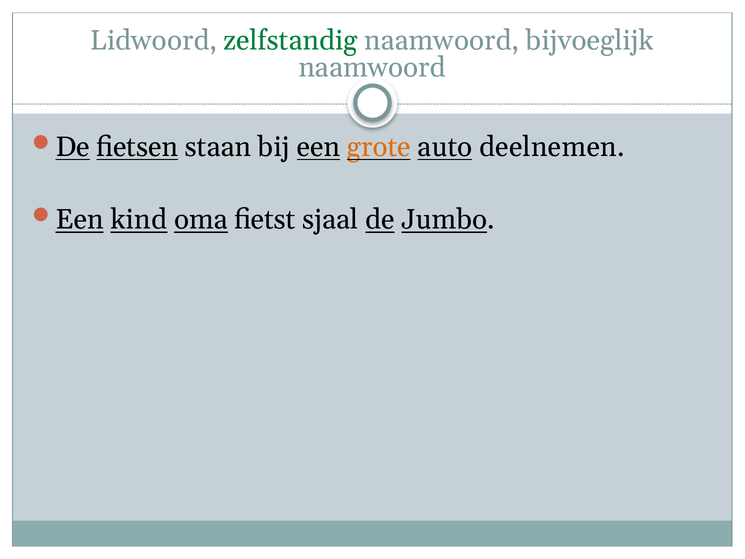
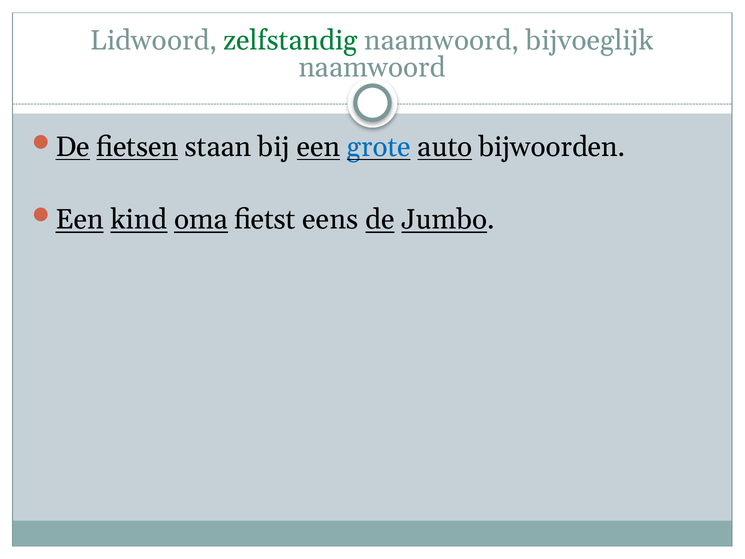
grote colour: orange -> blue
deelnemen: deelnemen -> bijwoorden
sjaal: sjaal -> eens
